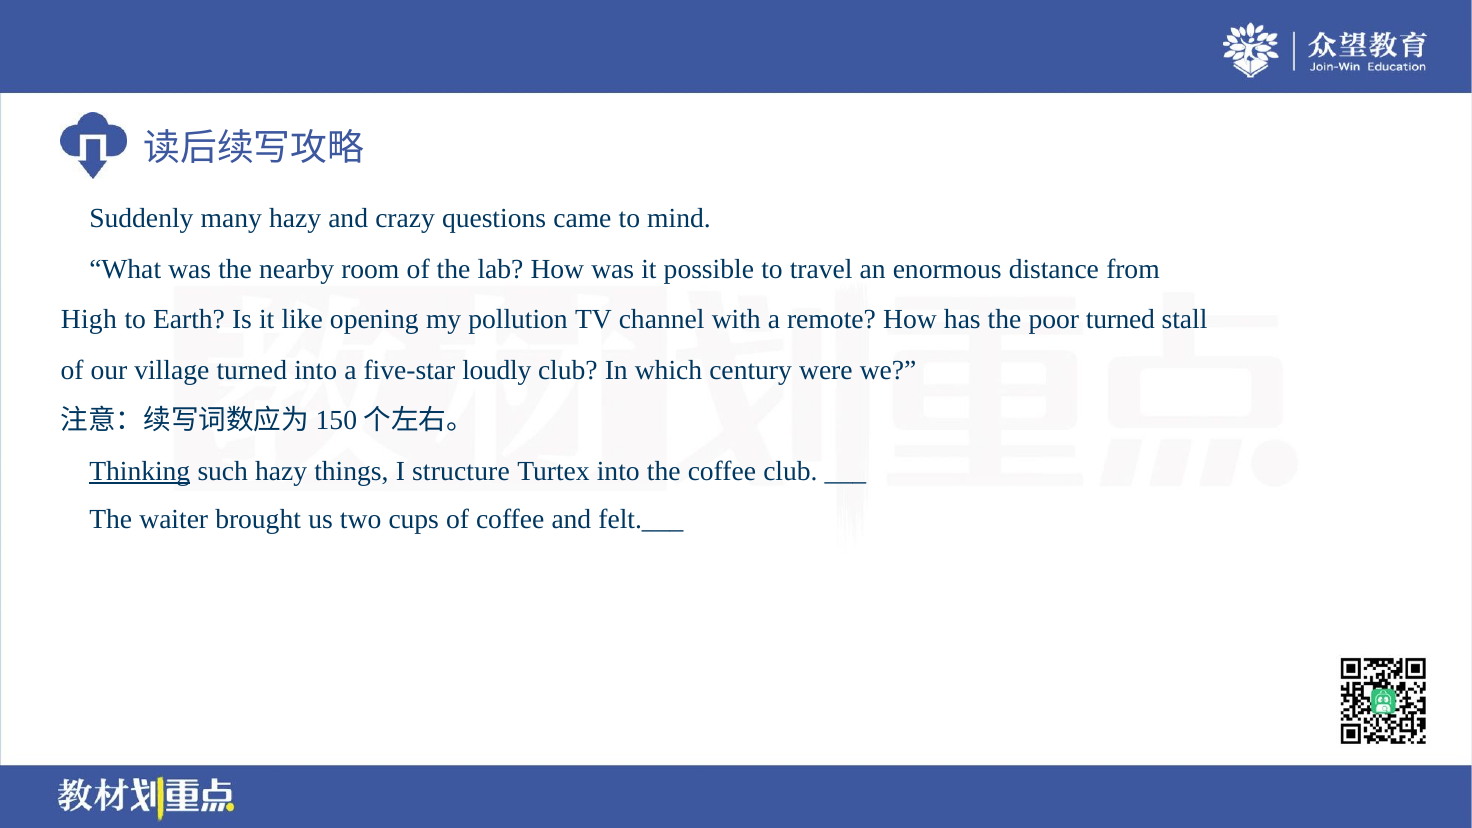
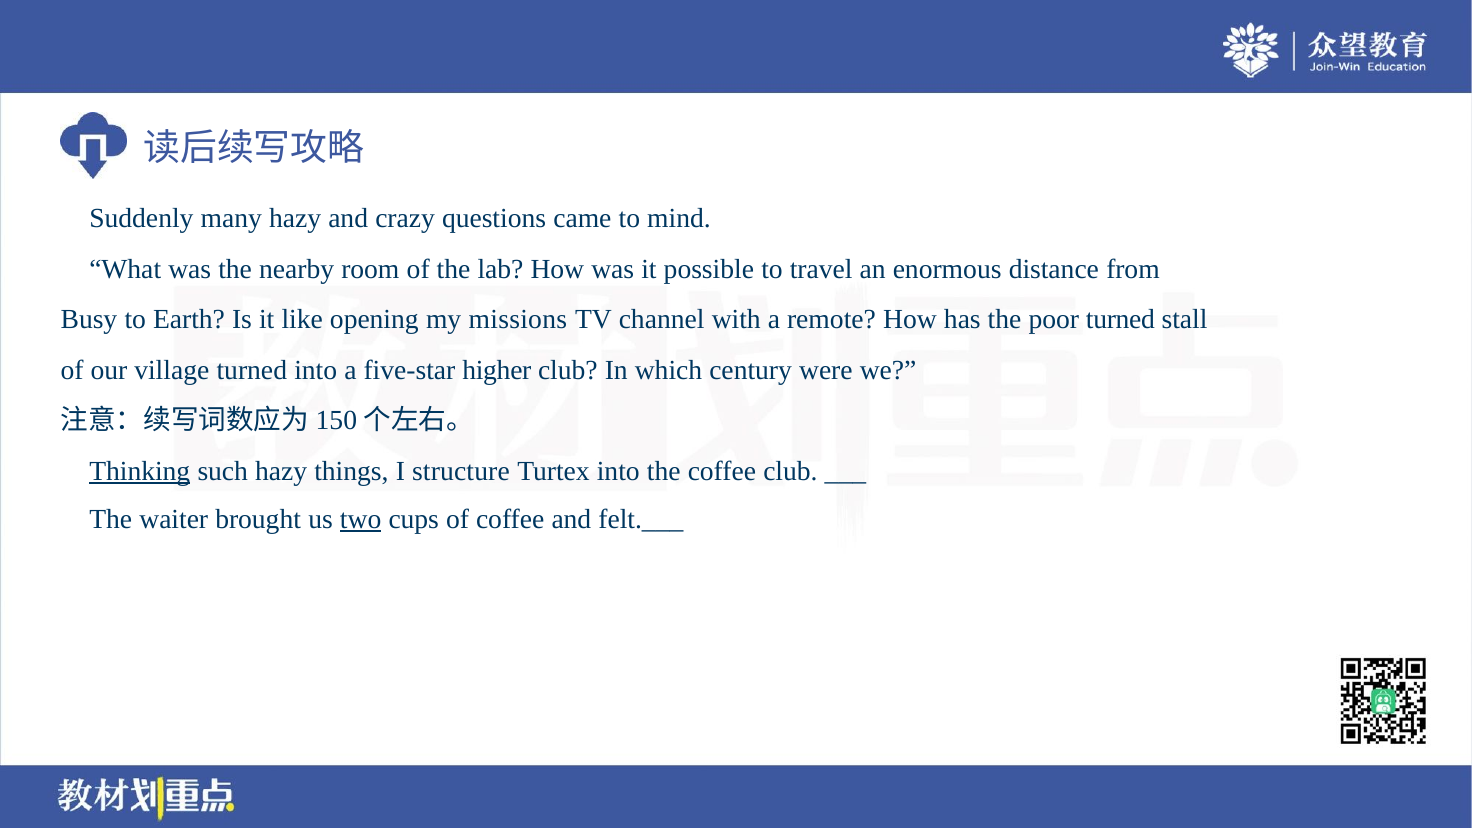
High: High -> Busy
pollution: pollution -> missions
loudly: loudly -> higher
two underline: none -> present
